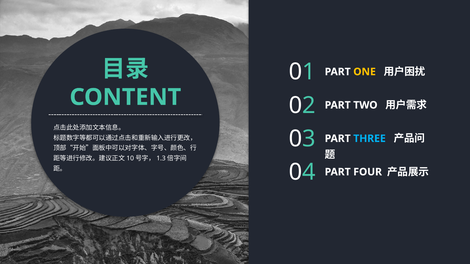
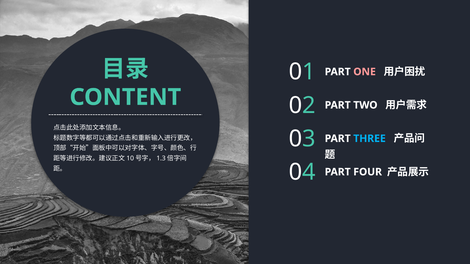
ONE colour: yellow -> pink
